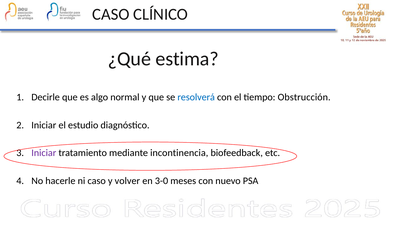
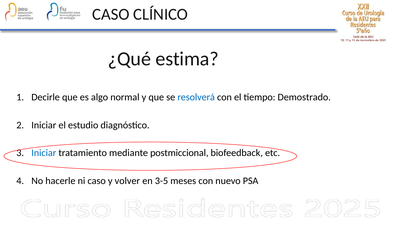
Obstrucción: Obstrucción -> Demostrado
Iniciar at (44, 153) colour: purple -> blue
incontinencia: incontinencia -> postmiccional
3-0: 3-0 -> 3-5
